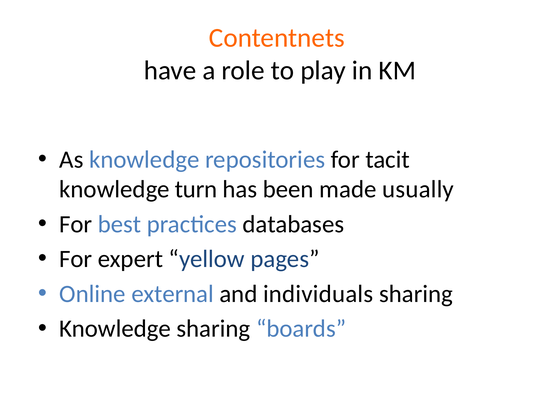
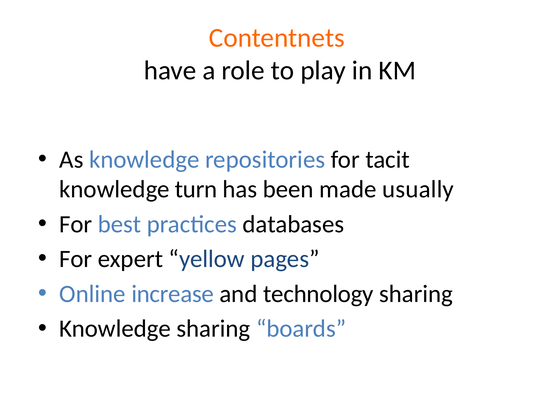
external: external -> increase
individuals: individuals -> technology
